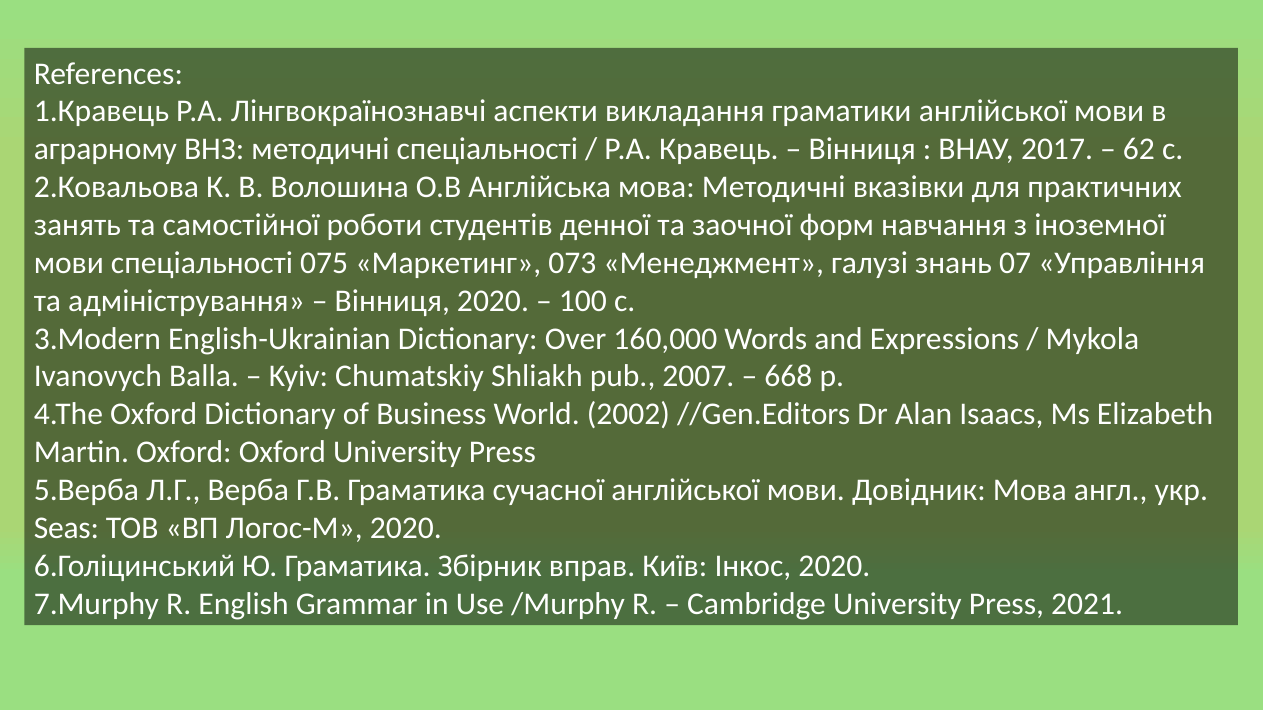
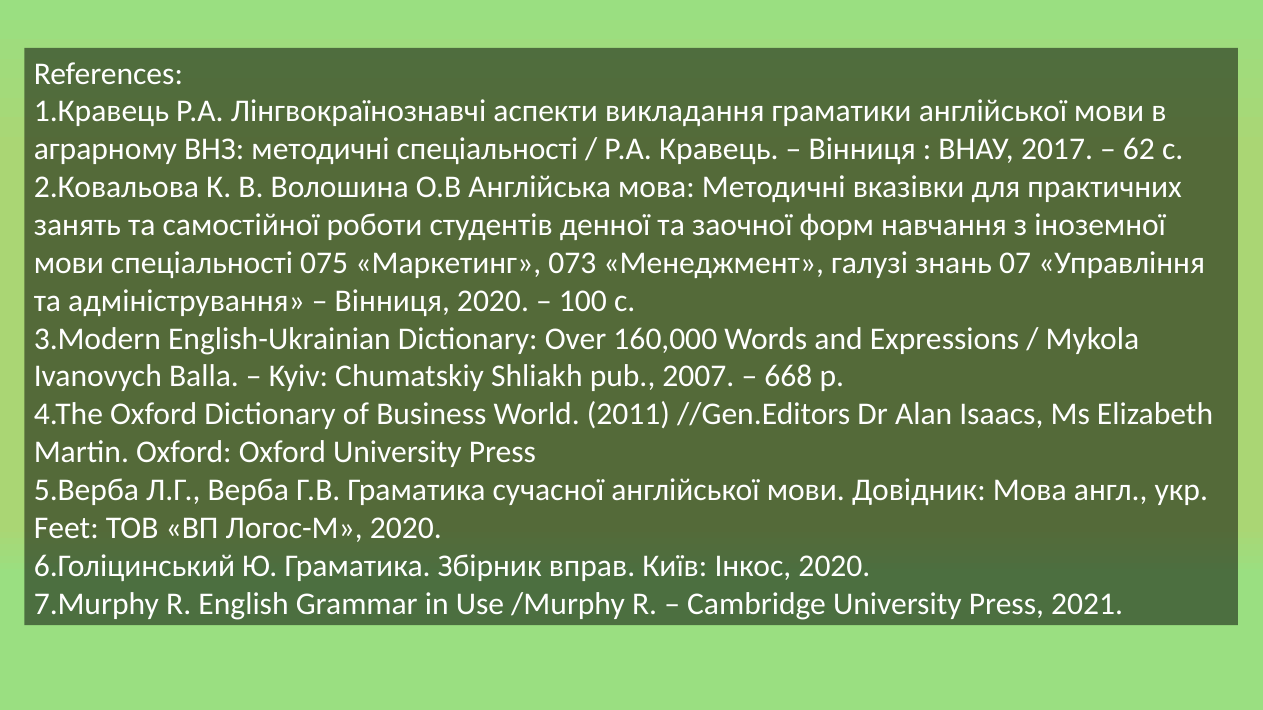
2002: 2002 -> 2011
Seas: Seas -> Feet
